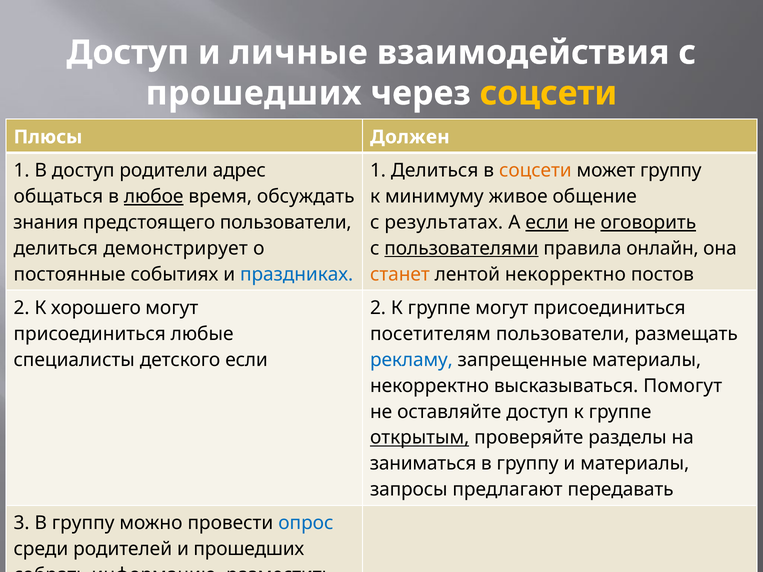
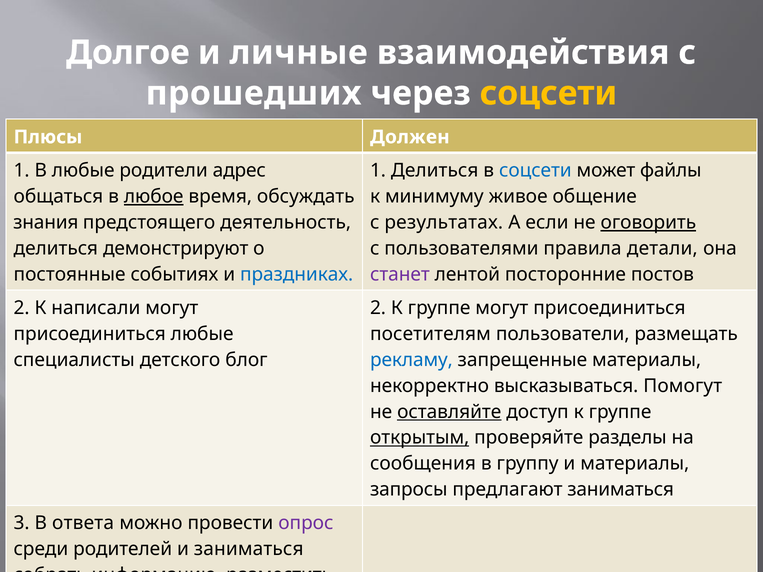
Доступ at (128, 53): Доступ -> Долгое
В доступ: доступ -> любые
соцсети at (535, 171) colour: orange -> blue
может группу: группу -> файлы
предстоящего пользователи: пользователи -> деятельность
если at (547, 223) underline: present -> none
демонстрирует: демонстрирует -> демонстрируют
пользователями underline: present -> none
онлайн: онлайн -> детали
станет colour: orange -> purple
лентой некорректно: некорректно -> посторонние
хорошего: хорошего -> написали
детского если: если -> блог
оставляйте underline: none -> present
заниматься: заниматься -> сообщения
предлагают передавать: передавать -> заниматься
3 В группу: группу -> ответа
опрос colour: blue -> purple
и прошедших: прошедших -> заниматься
